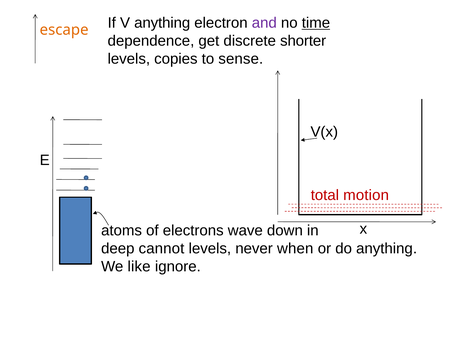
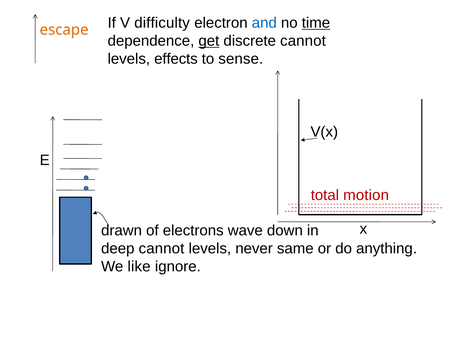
V anything: anything -> difficulty
and colour: purple -> blue
get underline: none -> present
discrete shorter: shorter -> cannot
copies: copies -> effects
atoms: atoms -> drawn
when: when -> same
